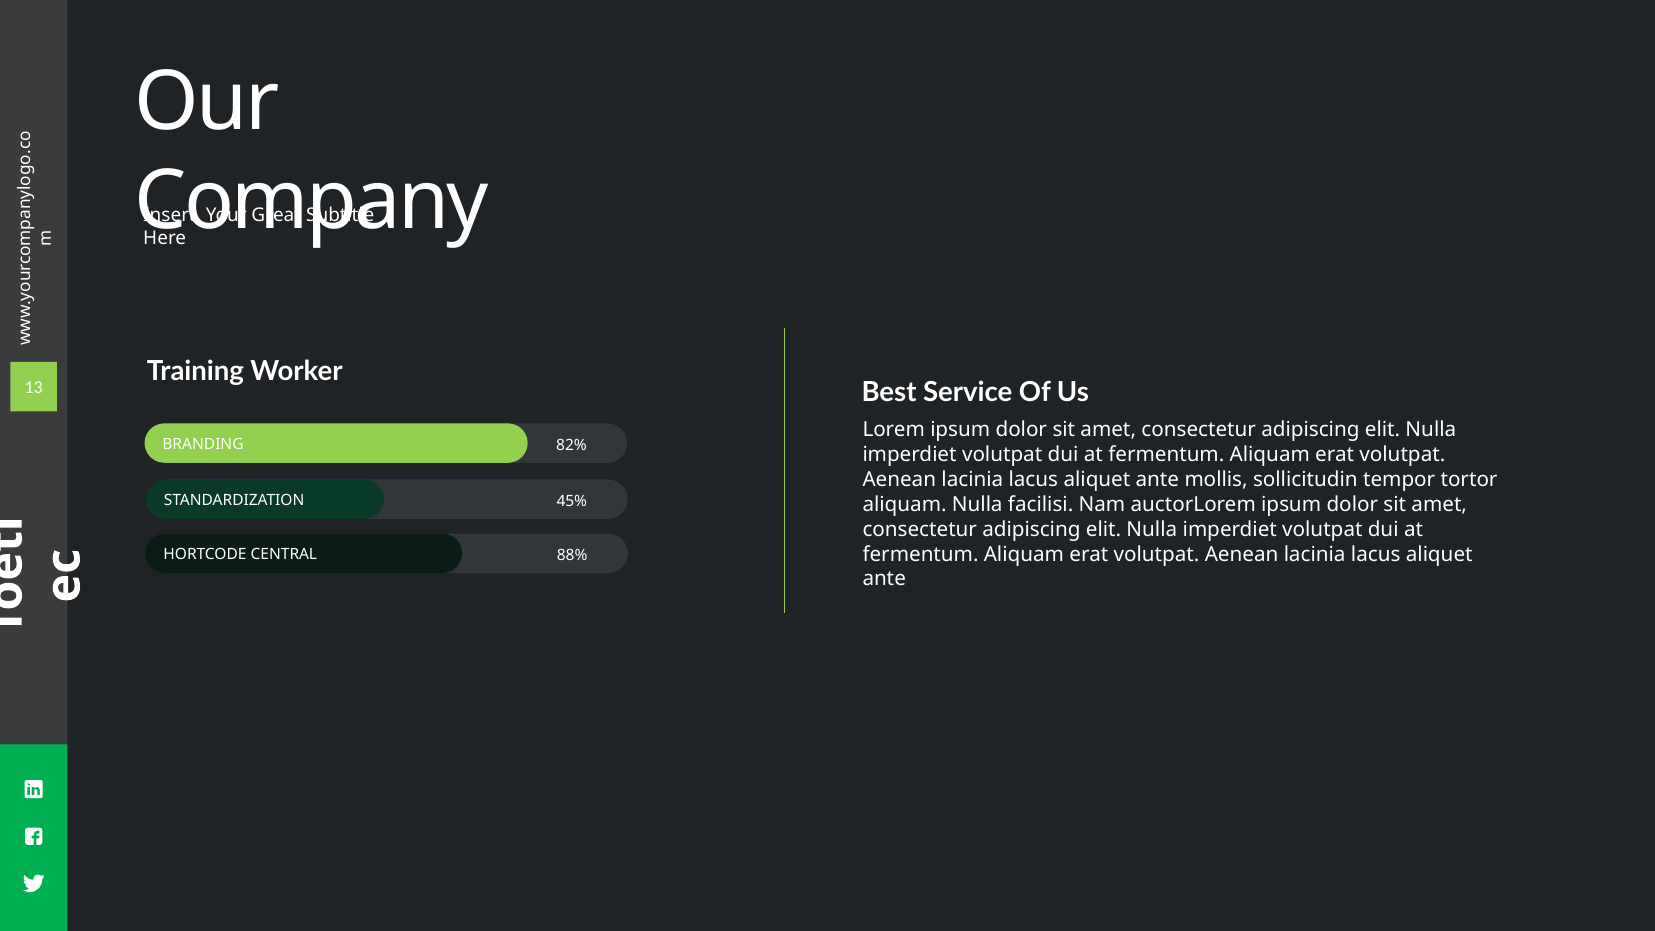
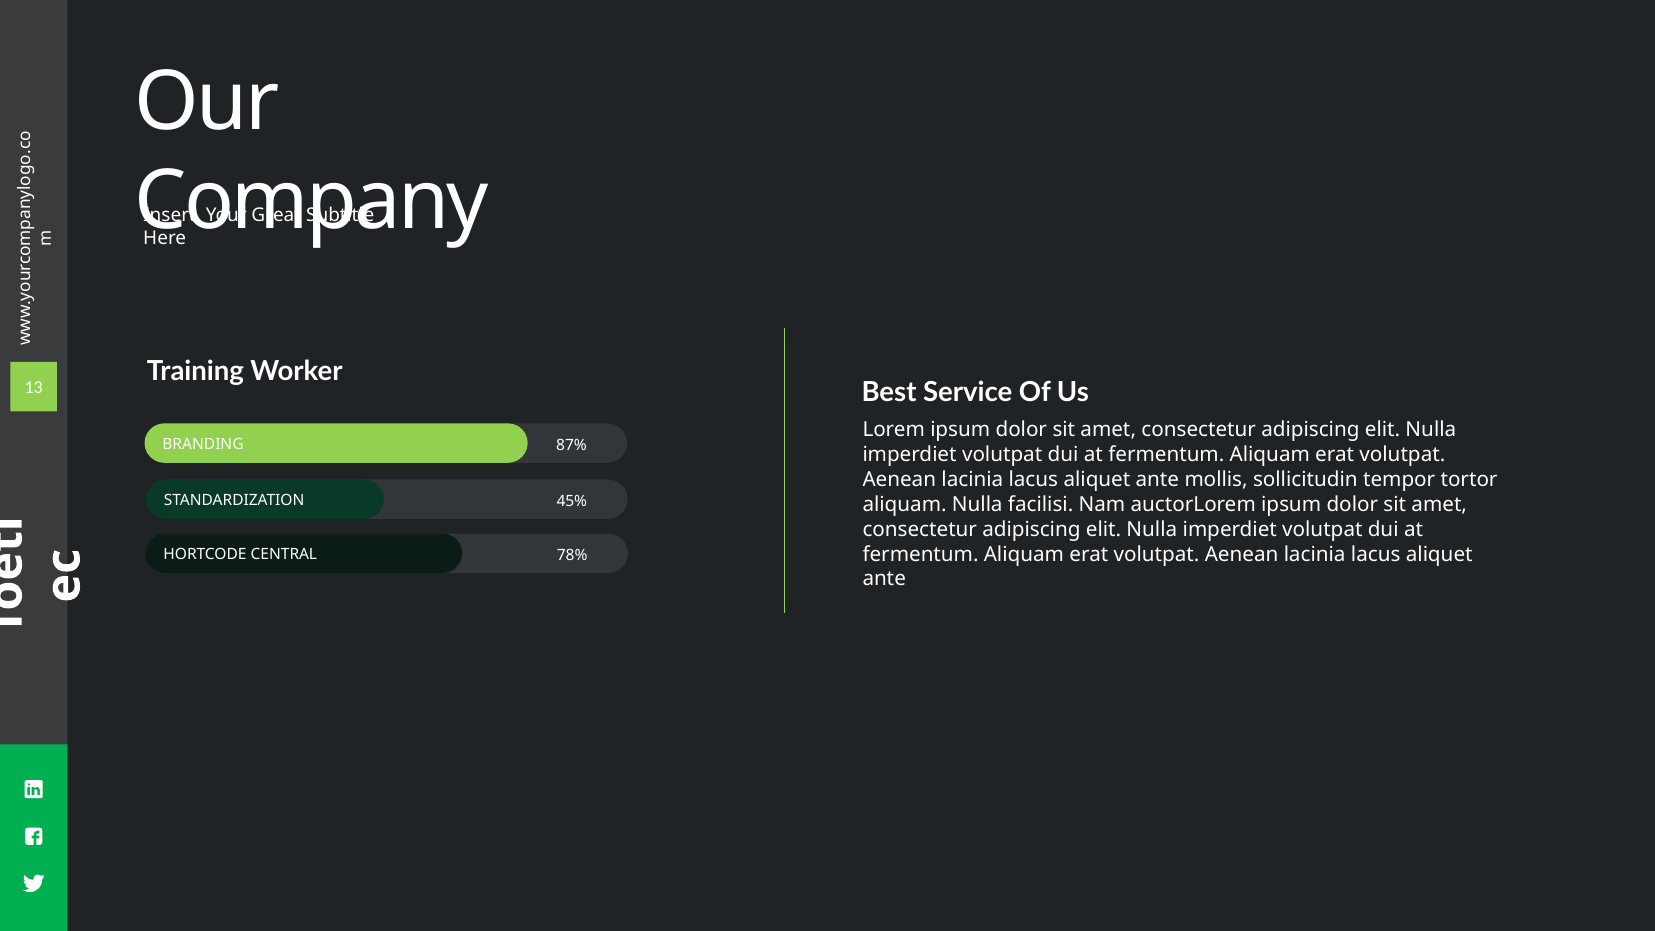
82%: 82% -> 87%
88%: 88% -> 78%
